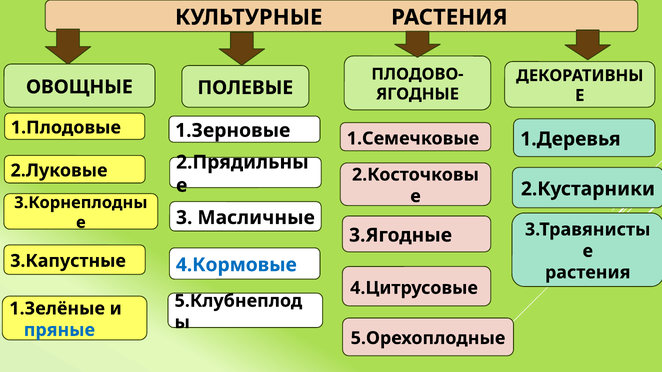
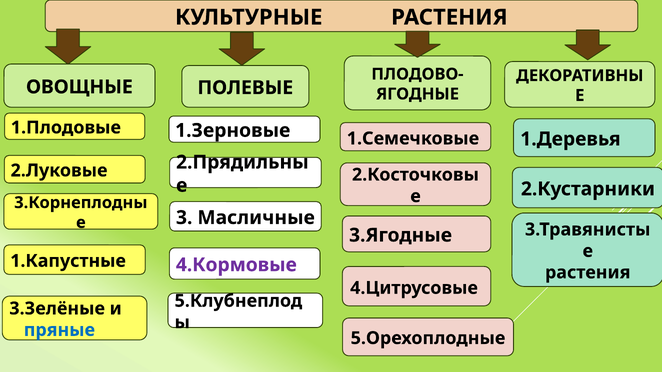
3.Капустные: 3.Капустные -> 1.Капустные
4.Кормовые colour: blue -> purple
1.Зелёные: 1.Зелёные -> 3.Зелёные
